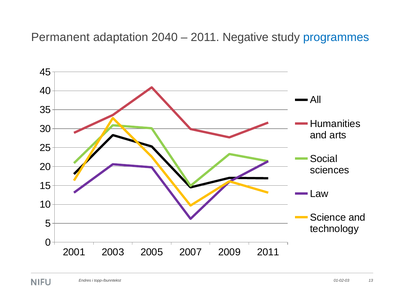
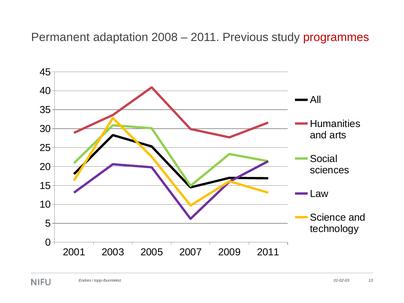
2040: 2040 -> 2008
Negative: Negative -> Previous
programmes colour: blue -> red
